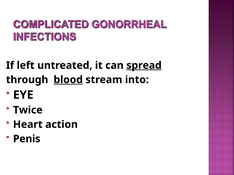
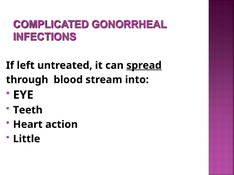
blood underline: present -> none
Twice: Twice -> Teeth
Penis: Penis -> Little
